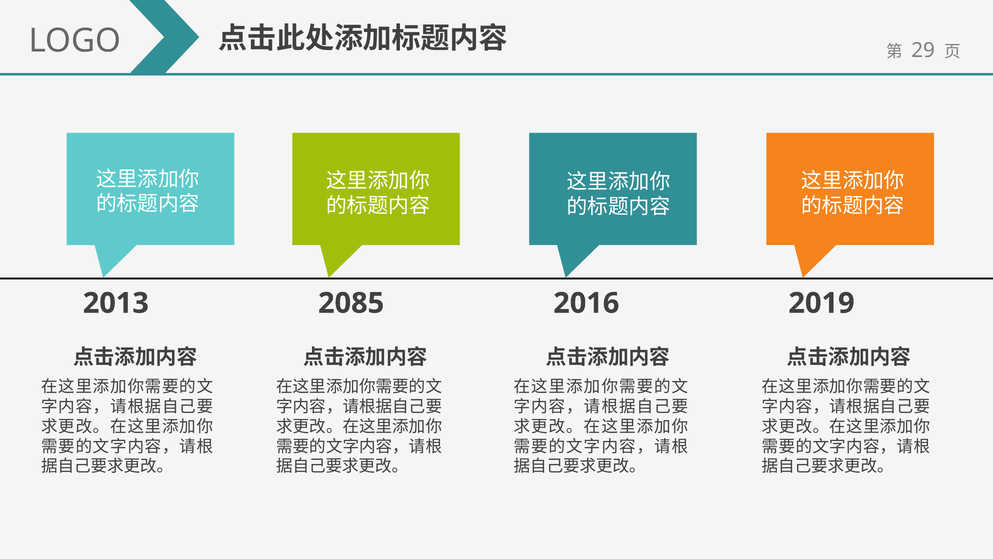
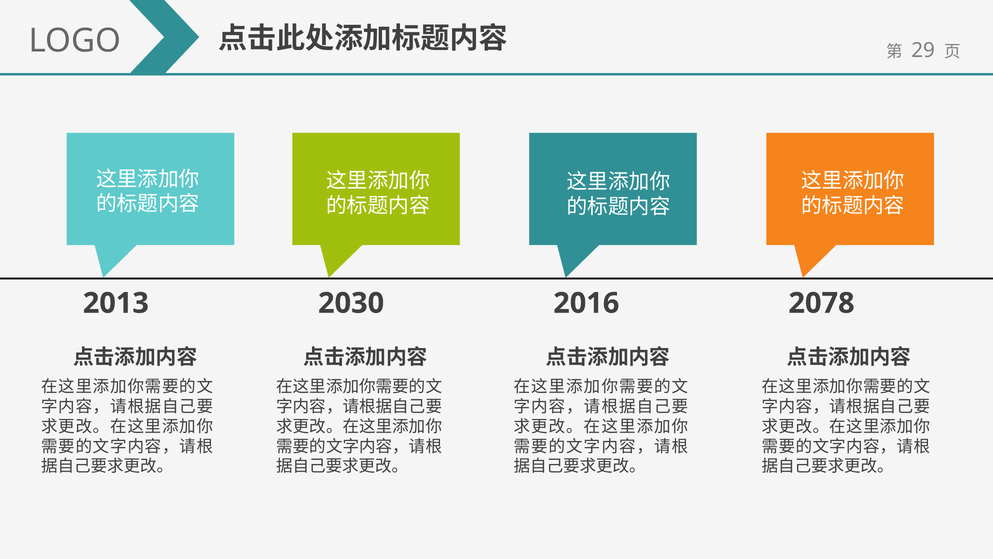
2085: 2085 -> 2030
2019: 2019 -> 2078
